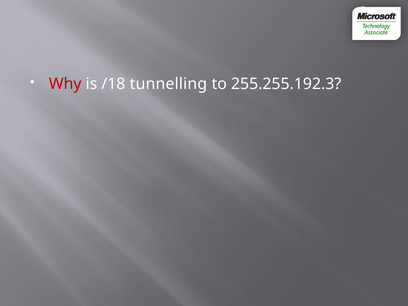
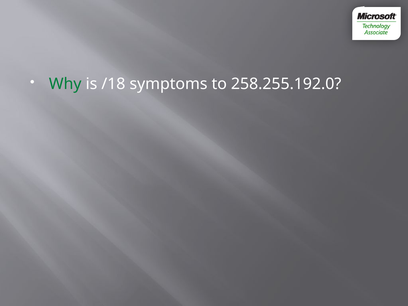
Why colour: red -> green
tunnelling: tunnelling -> symptoms
255.255.192.3: 255.255.192.3 -> 258.255.192.0
